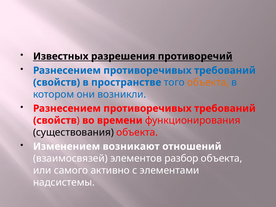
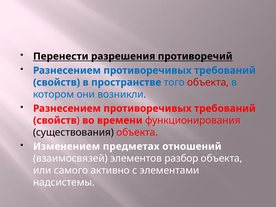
Известных: Известных -> Перенести
объекта at (208, 82) colour: orange -> red
возникают: возникают -> предметах
